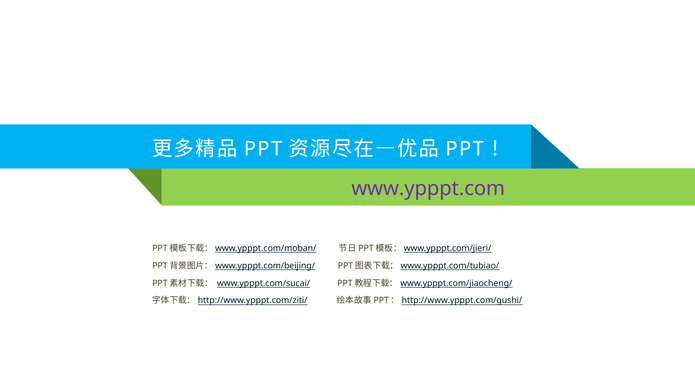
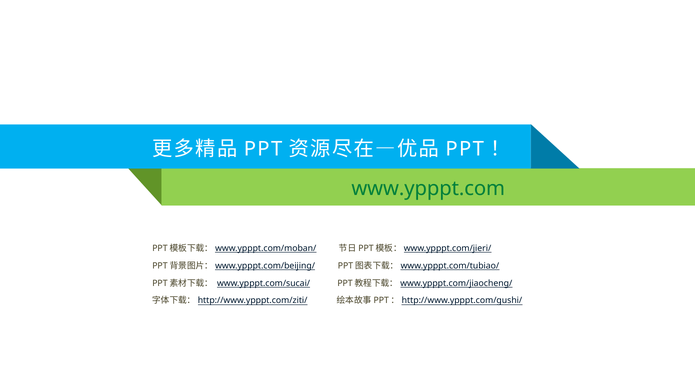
www.ypppt.com colour: purple -> green
